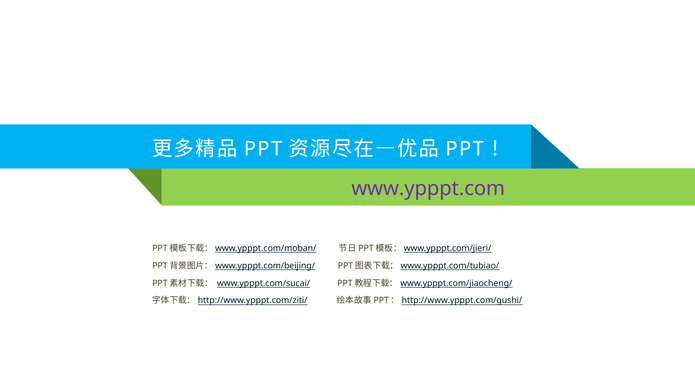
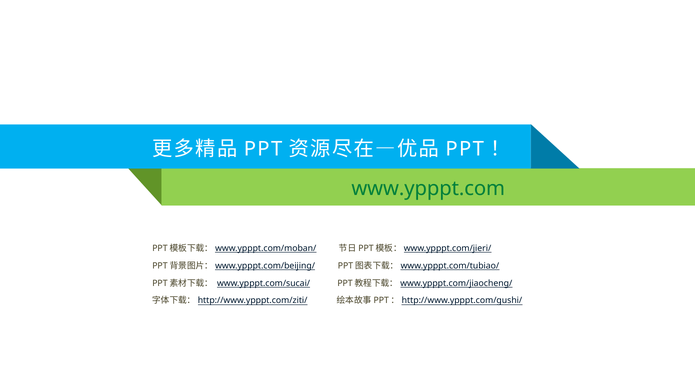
www.ypppt.com colour: purple -> green
